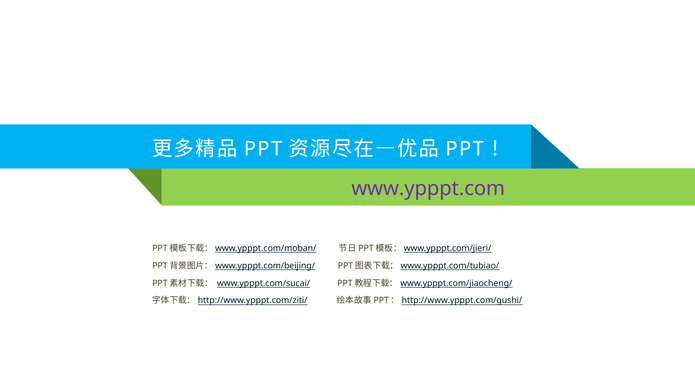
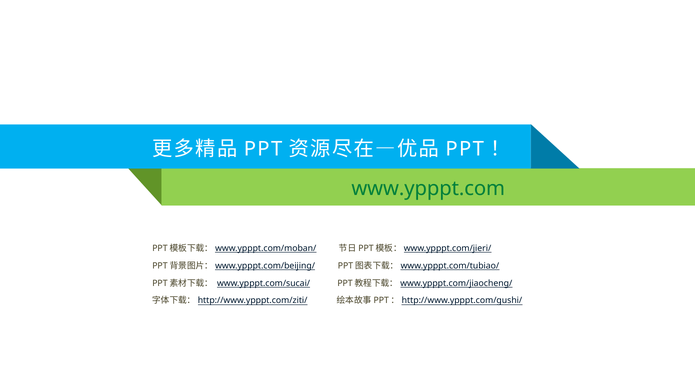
www.ypppt.com colour: purple -> green
